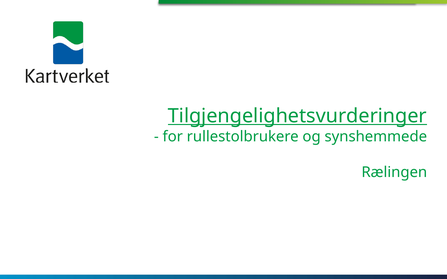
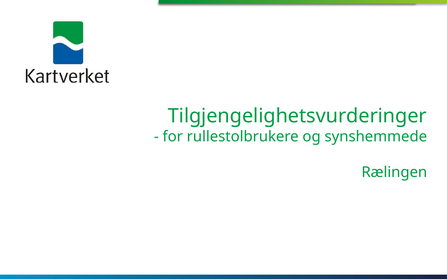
Tilgjengelighetsvurderinger underline: present -> none
